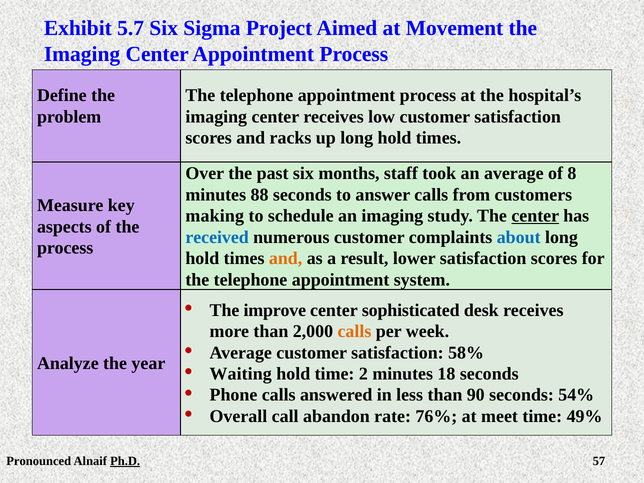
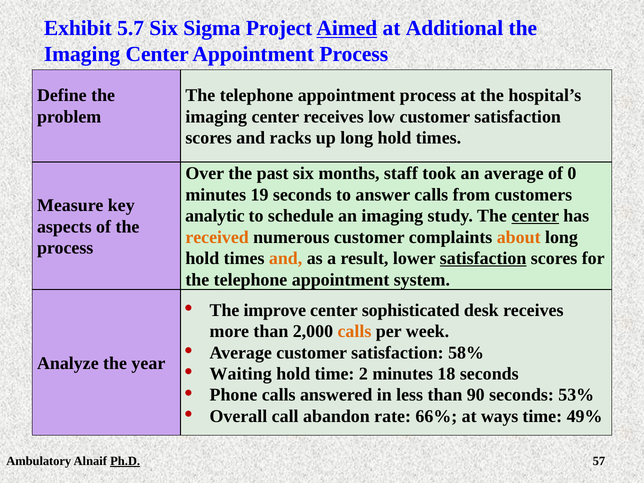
Aimed underline: none -> present
Movement: Movement -> Additional
8: 8 -> 0
88: 88 -> 19
making: making -> analytic
received colour: blue -> orange
about colour: blue -> orange
satisfaction at (483, 258) underline: none -> present
54%: 54% -> 53%
76%: 76% -> 66%
meet: meet -> ways
Pronounced: Pronounced -> Ambulatory
